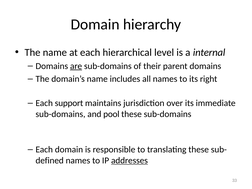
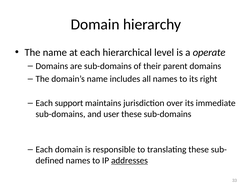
internal: internal -> operate
are underline: present -> none
pool: pool -> user
